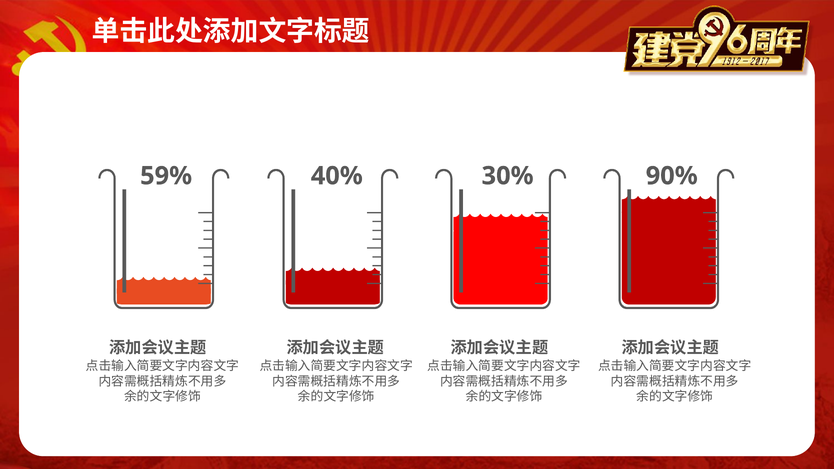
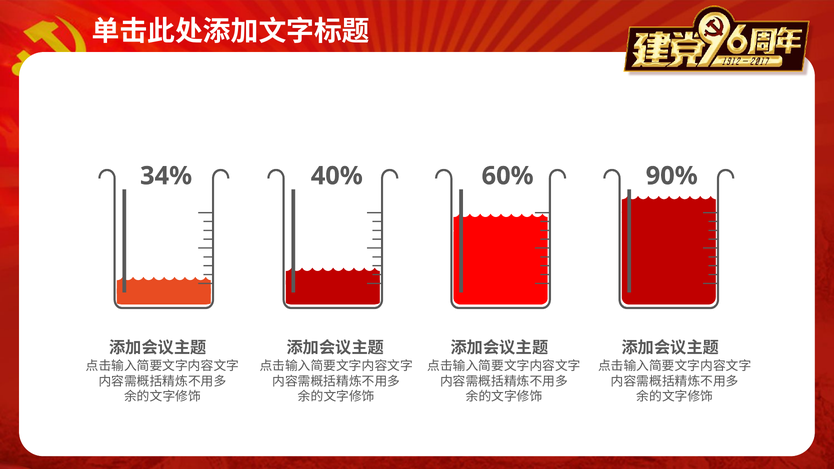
59%: 59% -> 34%
30%: 30% -> 60%
